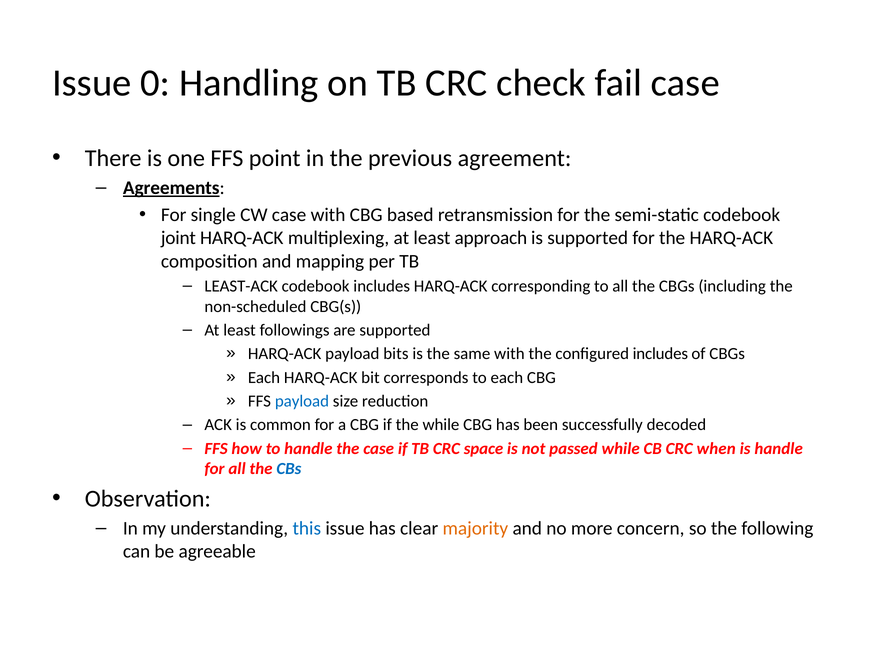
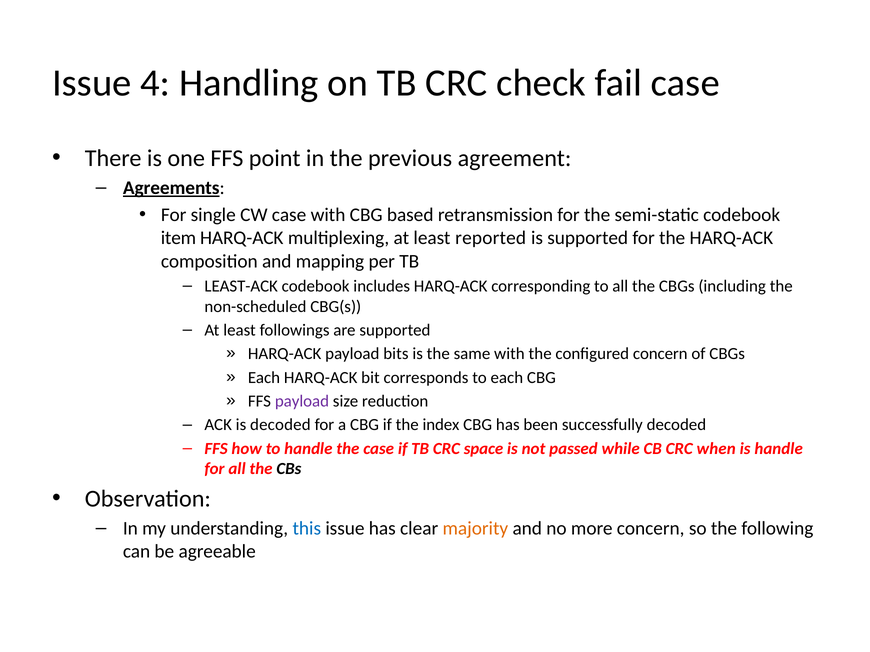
0: 0 -> 4
joint: joint -> item
approach: approach -> reported
configured includes: includes -> concern
payload at (302, 401) colour: blue -> purple
is common: common -> decoded
the while: while -> index
CBs colour: blue -> black
